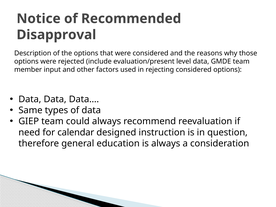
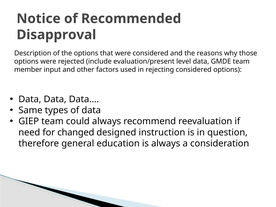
calendar: calendar -> changed
